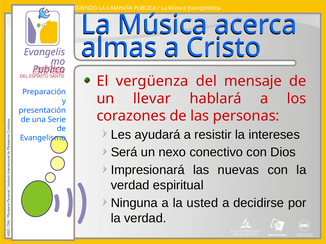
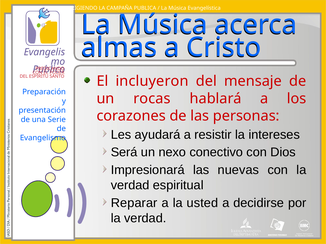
vergüenza: vergüenza -> incluyeron
llevar: llevar -> rocas
Ninguna: Ninguna -> Reparar
